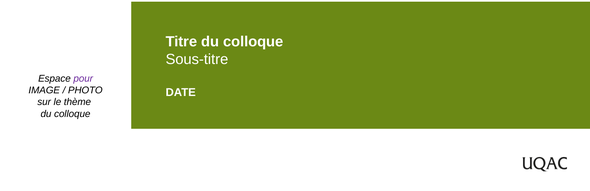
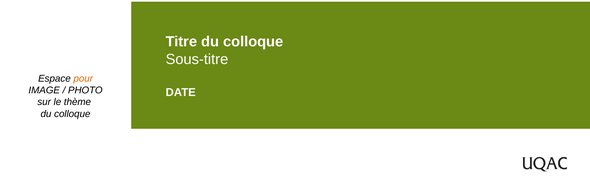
pour colour: purple -> orange
